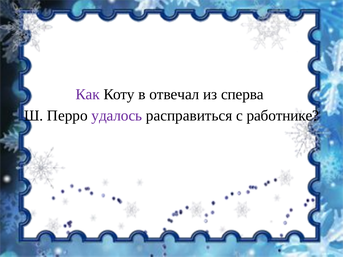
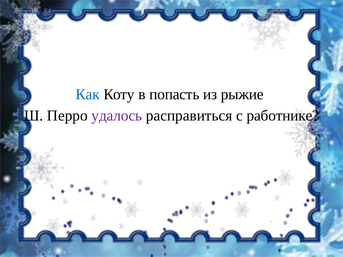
Как colour: purple -> blue
отвечал: отвечал -> попасть
сперва: сперва -> рыжие
